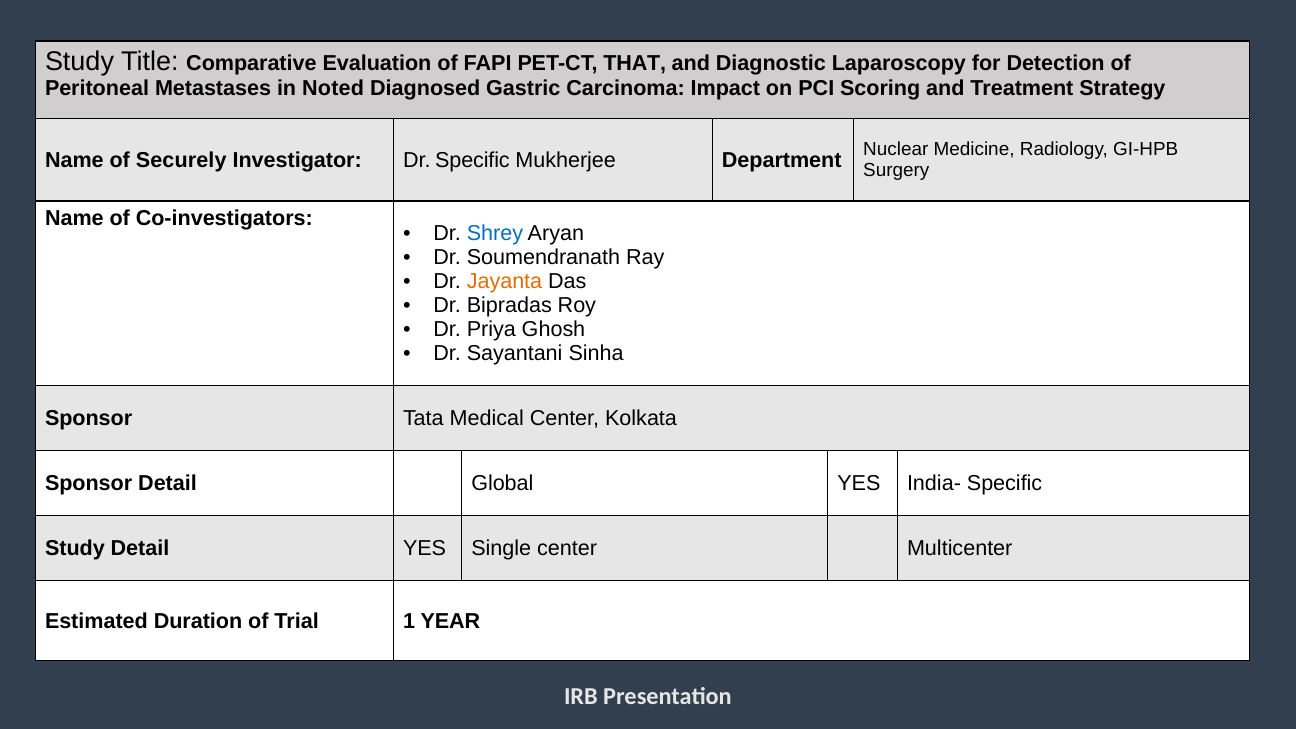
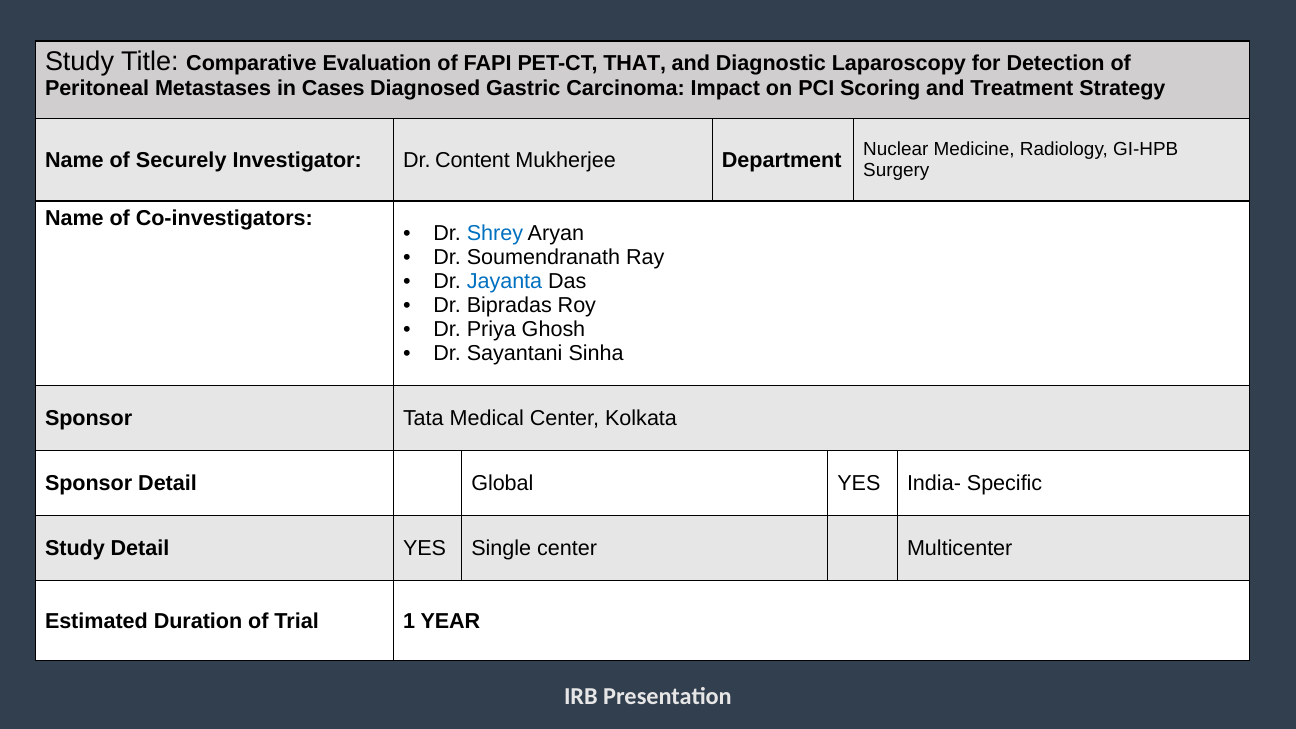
Noted: Noted -> Cases
Dr Specific: Specific -> Content
Jayanta colour: orange -> blue
